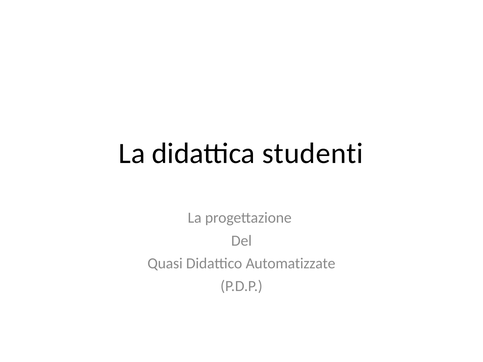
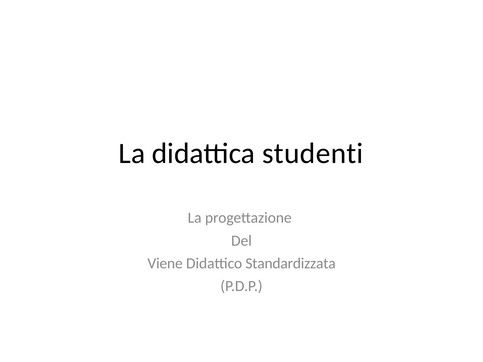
Quasi: Quasi -> Viene
Automatizzate: Automatizzate -> Standardizzata
